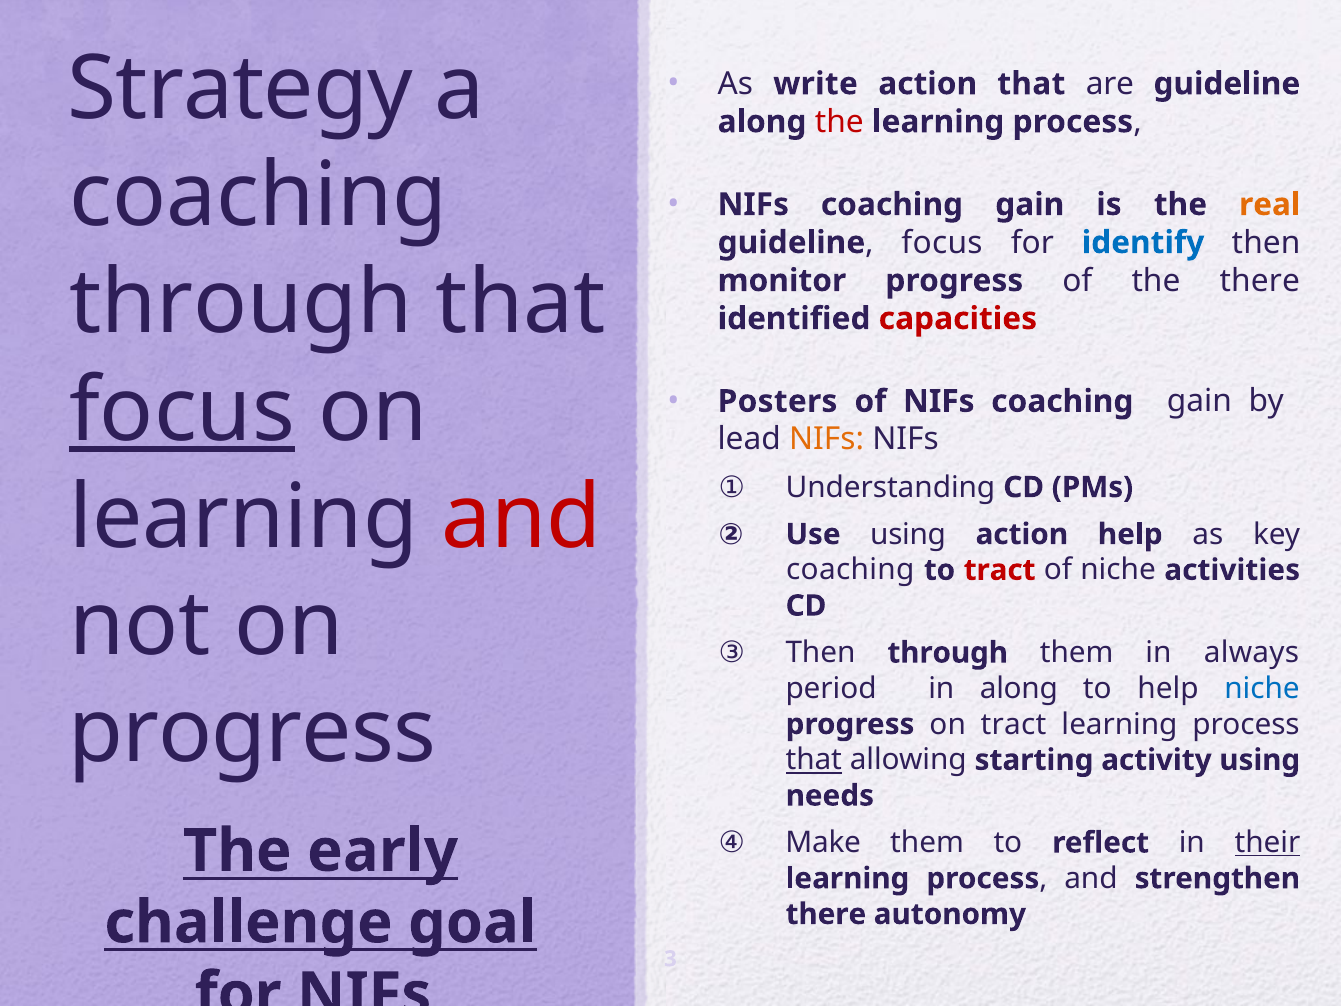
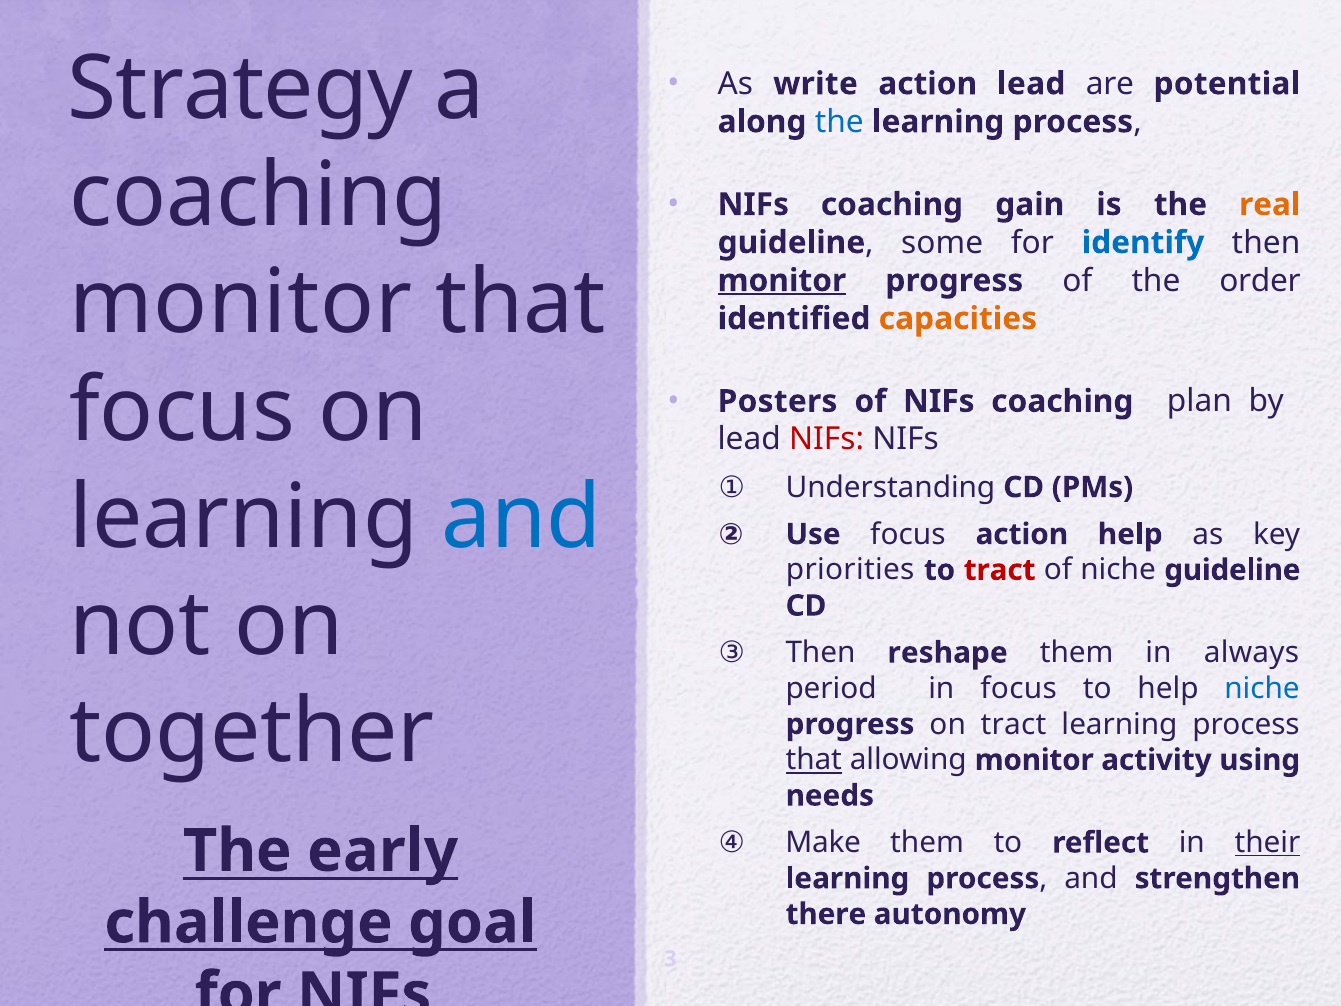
action that: that -> lead
are guideline: guideline -> potential
the at (839, 122) colour: red -> blue
guideline focus: focus -> some
monitor at (782, 281) underline: none -> present
the there: there -> order
through at (241, 303): through -> monitor
capacities colour: red -> orange
focus at (182, 410) underline: present -> none
of NIFs coaching gain: gain -> plan
NIFs at (827, 439) colour: orange -> red
and at (521, 518) colour: red -> blue
Use using: using -> focus
coaching at (850, 570): coaching -> priorities
niche activities: activities -> guideline
Then through: through -> reshape
in along: along -> focus
progress at (252, 732): progress -> together
allowing starting: starting -> monitor
